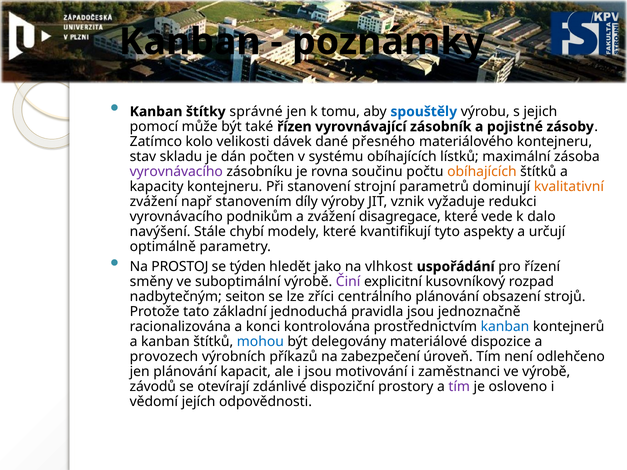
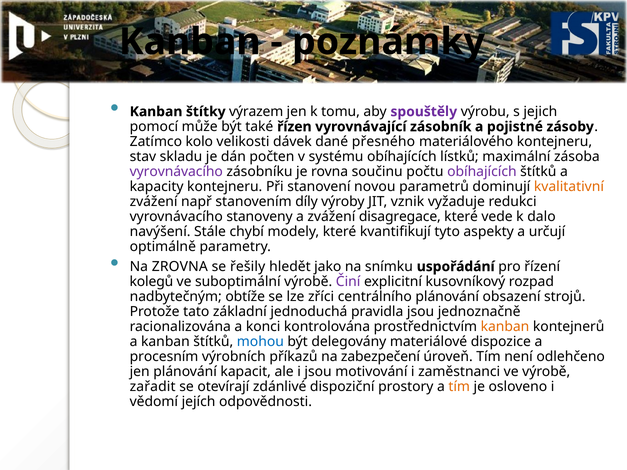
správné: správné -> výrazem
spouštěly colour: blue -> purple
obíhajících at (482, 172) colour: orange -> purple
strojní: strojní -> novou
podnikům: podnikům -> stanoveny
PROSTOJ: PROSTOJ -> ZROVNA
týden: týden -> řešily
vlhkost: vlhkost -> snímku
směny: směny -> kolegů
seiton: seiton -> obtíže
kanban at (505, 327) colour: blue -> orange
provozech: provozech -> procesním
závodů: závodů -> zařadit
tím at (459, 387) colour: purple -> orange
